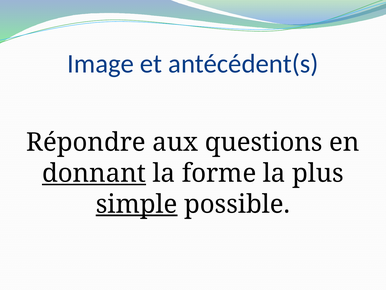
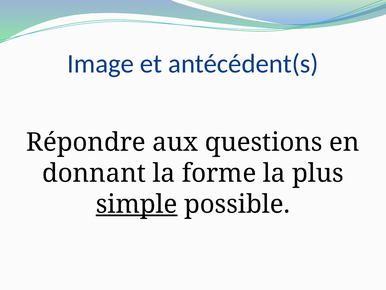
donnant underline: present -> none
